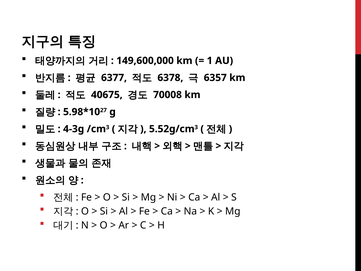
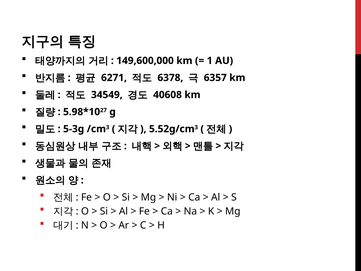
6377: 6377 -> 6271
40675: 40675 -> 34549
70008: 70008 -> 40608
4-3g: 4-3g -> 5-3g
